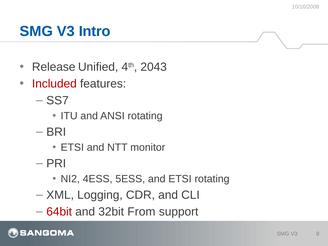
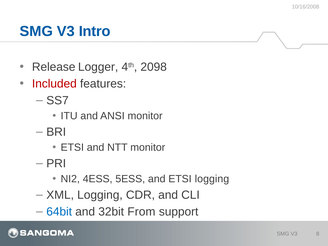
Unified: Unified -> Logger
2043: 2043 -> 2098
ANSI rotating: rotating -> monitor
ETSI rotating: rotating -> logging
64bit colour: red -> blue
